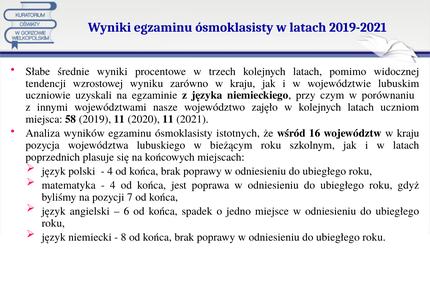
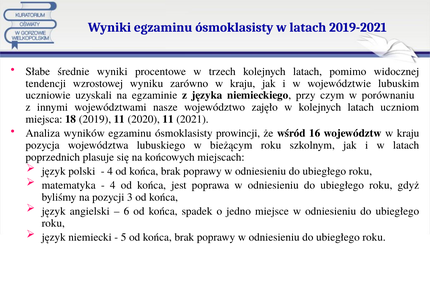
58: 58 -> 18
istotnych: istotnych -> prowincji
7: 7 -> 3
8: 8 -> 5
